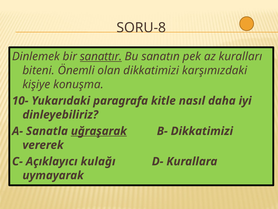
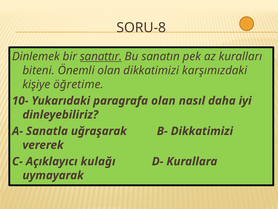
konuşma: konuşma -> öğretime
paragrafa kitle: kitle -> olan
uğraşarak underline: present -> none
